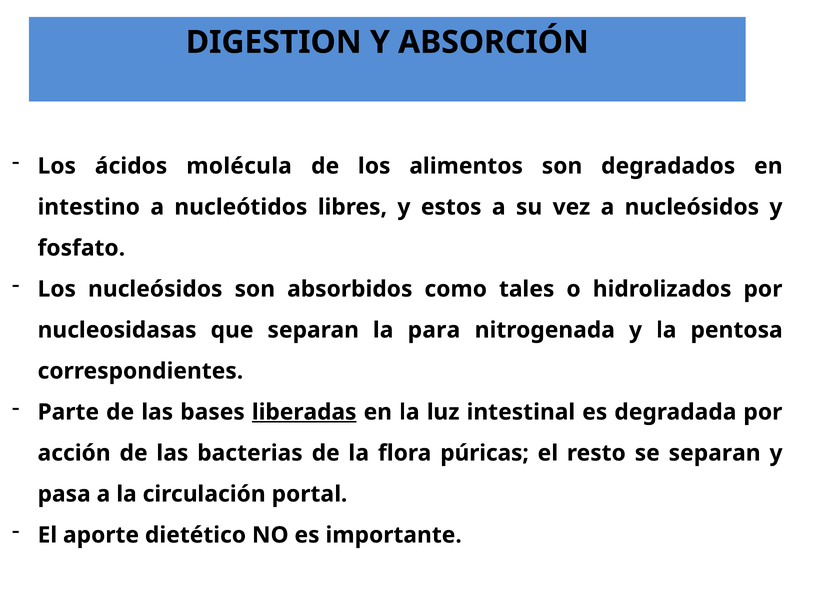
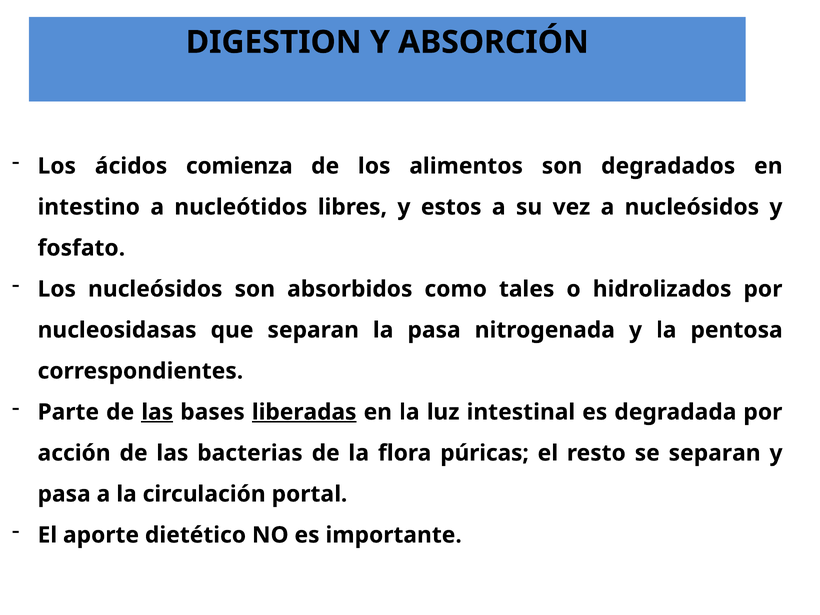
molécula: molécula -> comienza
la para: para -> pasa
las at (157, 412) underline: none -> present
